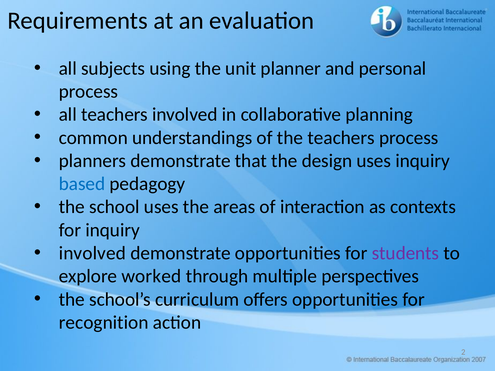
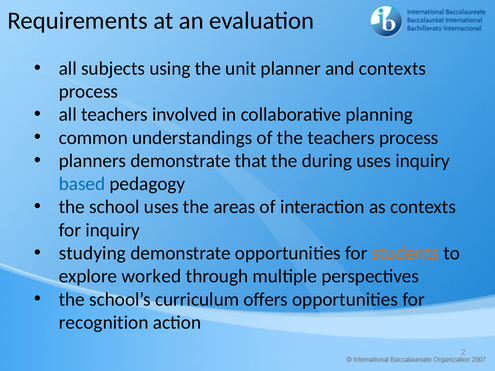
and personal: personal -> contexts
design: design -> during
involved at (92, 253): involved -> studying
students colour: purple -> orange
